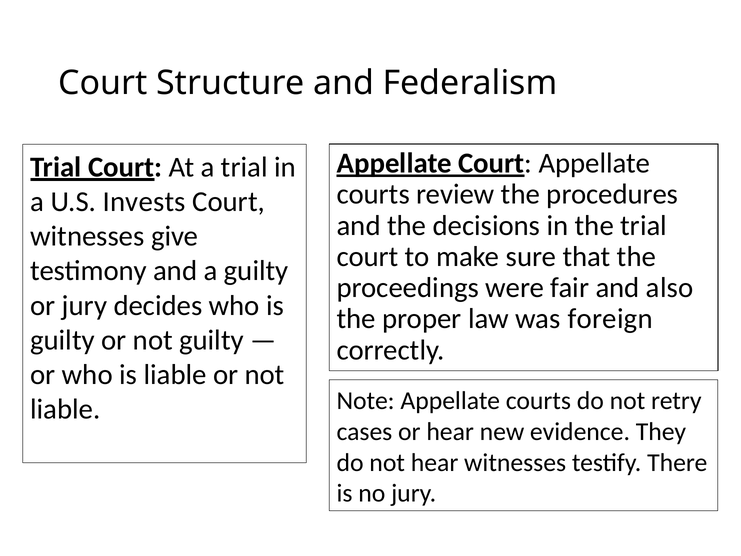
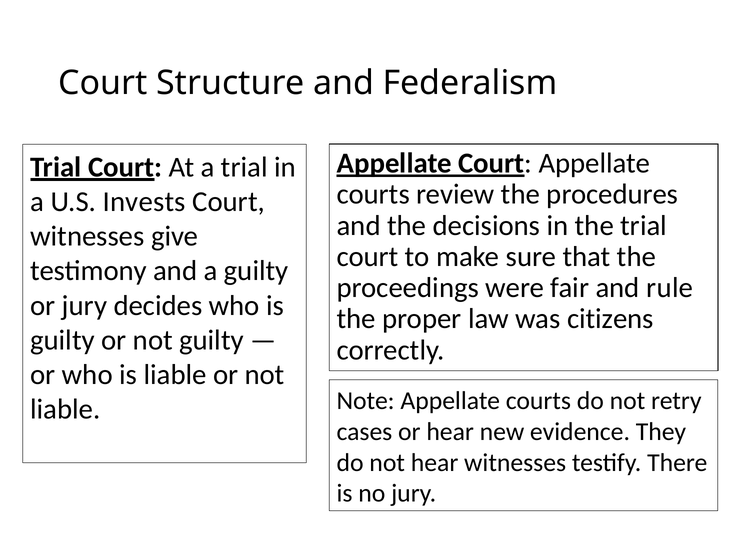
also: also -> rule
foreign: foreign -> citizens
